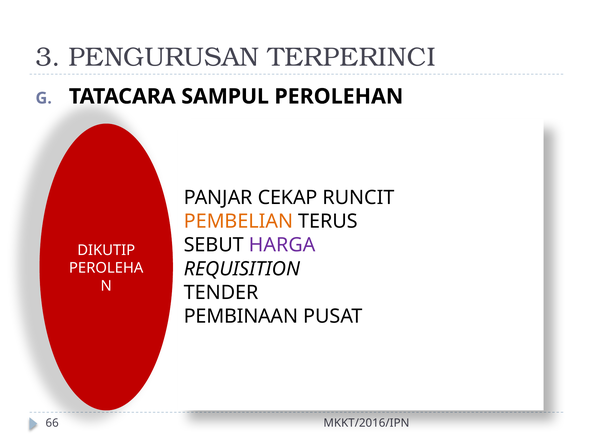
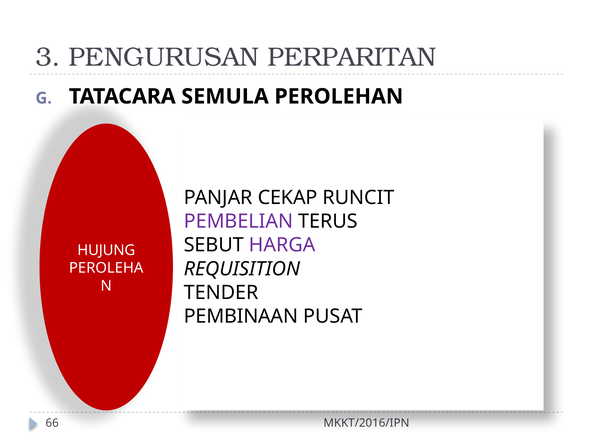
TERPERINCI: TERPERINCI -> PERPARITAN
SAMPUL: SAMPUL -> SEMULA
PEMBELIAN colour: orange -> purple
DIKUTIP: DIKUTIP -> HUJUNG
